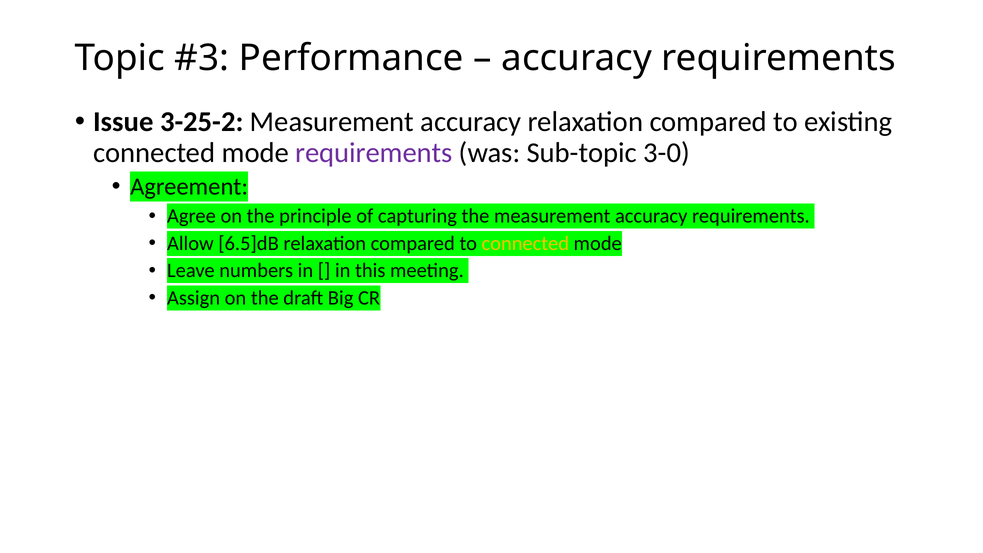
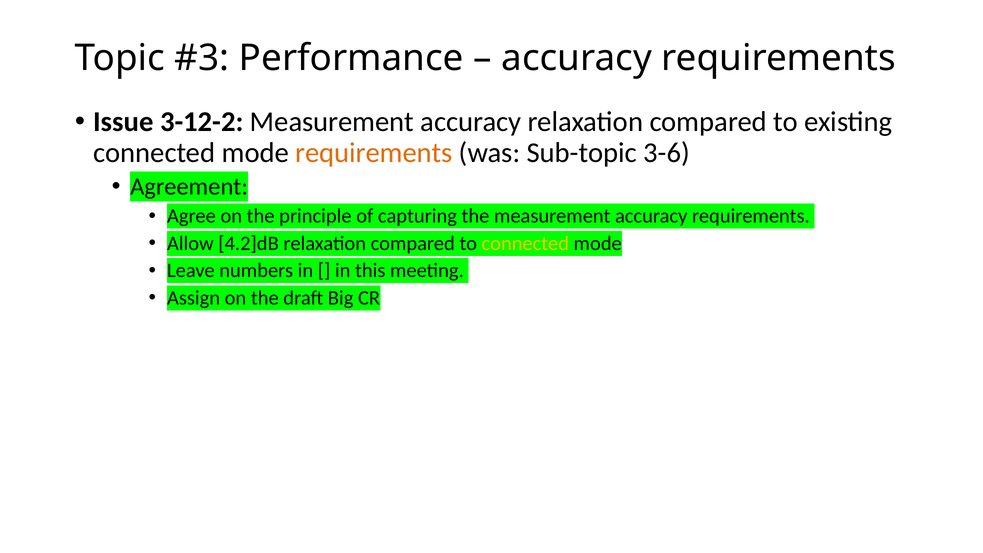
3-25-2: 3-25-2 -> 3-12-2
requirements at (374, 153) colour: purple -> orange
3-0: 3-0 -> 3-6
6.5]dB: 6.5]dB -> 4.2]dB
